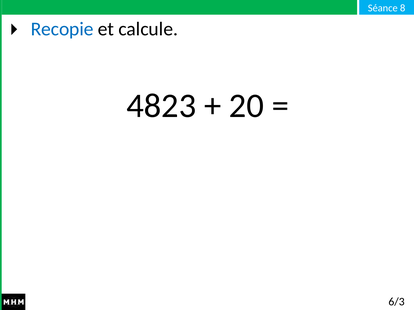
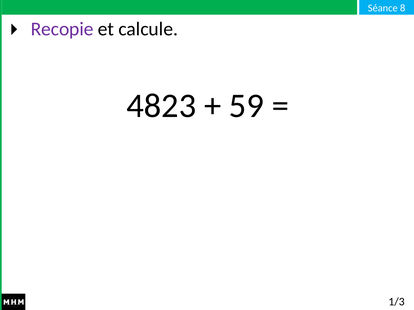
Recopie colour: blue -> purple
20: 20 -> 59
6/3: 6/3 -> 1/3
